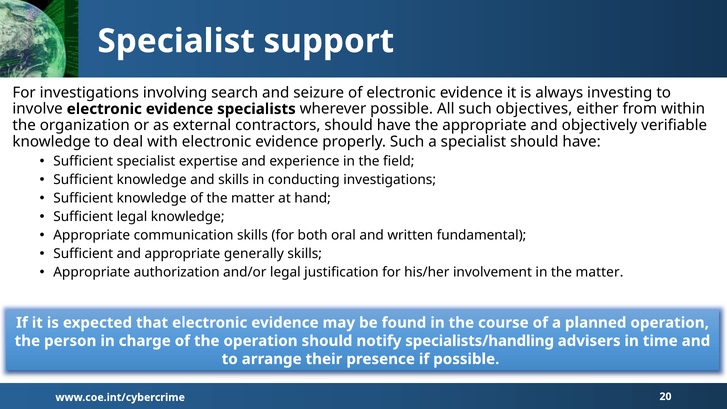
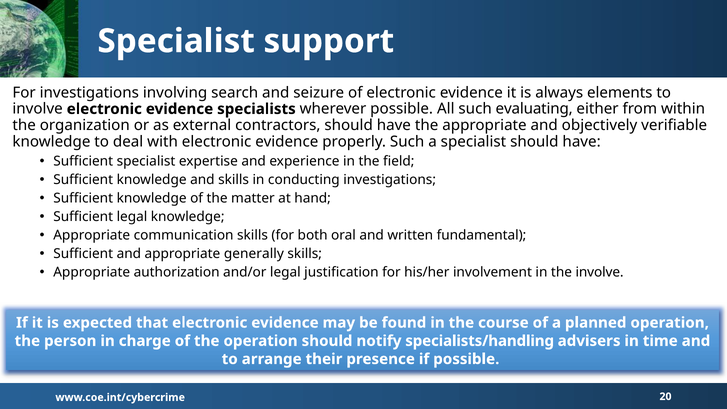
investing: investing -> elements
objectives: objectives -> evaluating
in the matter: matter -> involve
